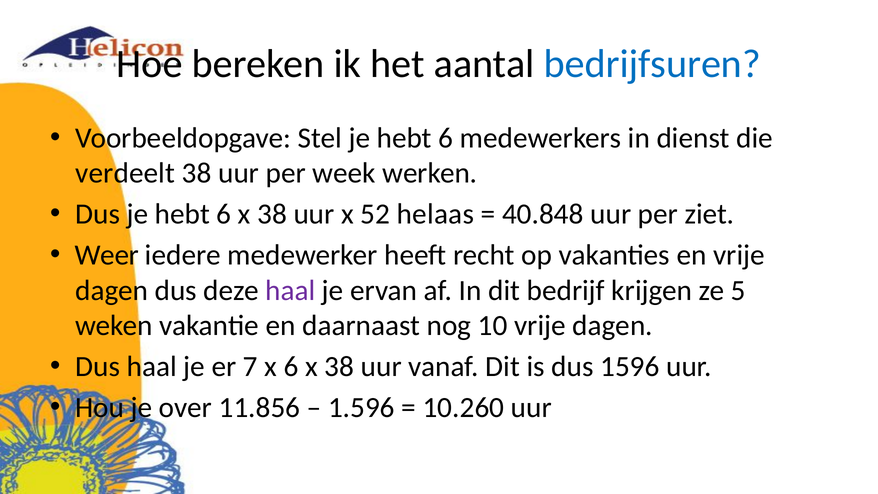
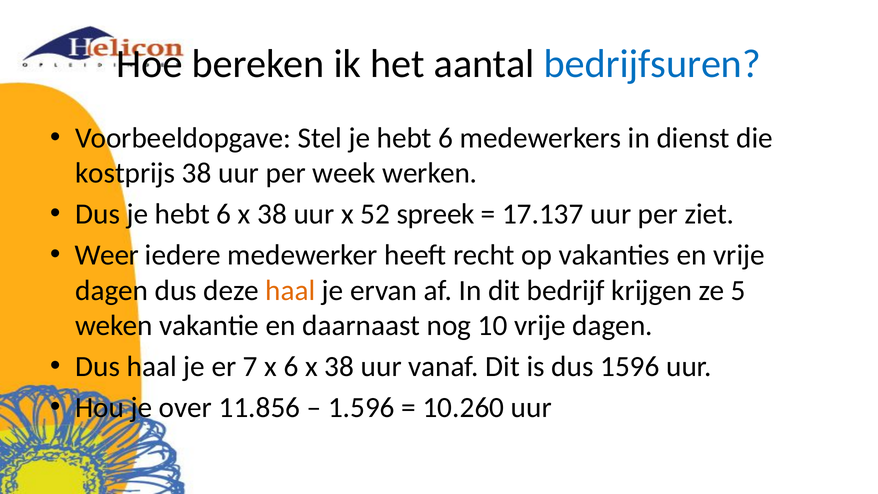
verdeelt: verdeelt -> kostprijs
helaas: helaas -> spreek
40.848: 40.848 -> 17.137
haal at (290, 290) colour: purple -> orange
